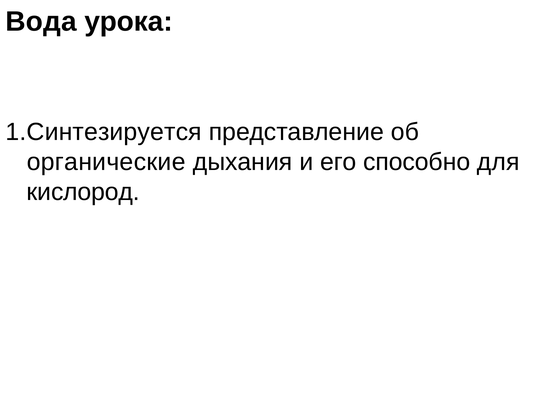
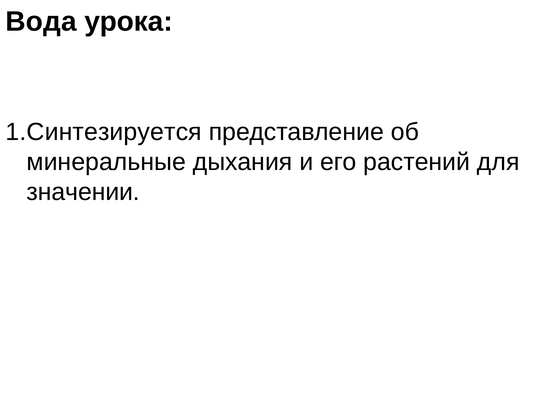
органические: органические -> минеральные
способно: способно -> растений
кислород: кислород -> значении
